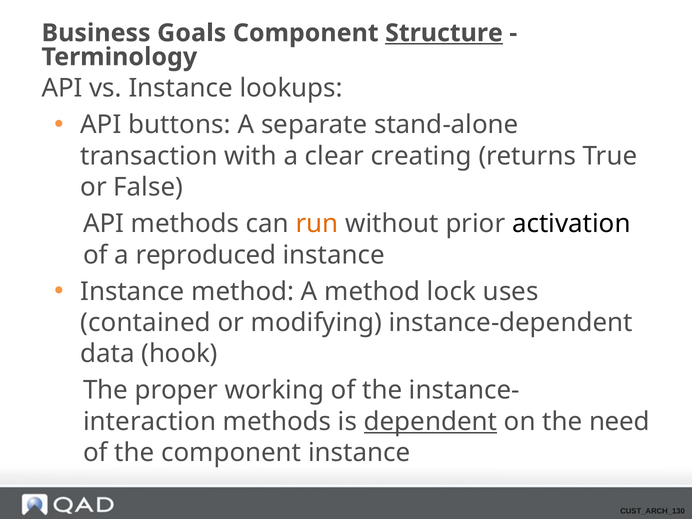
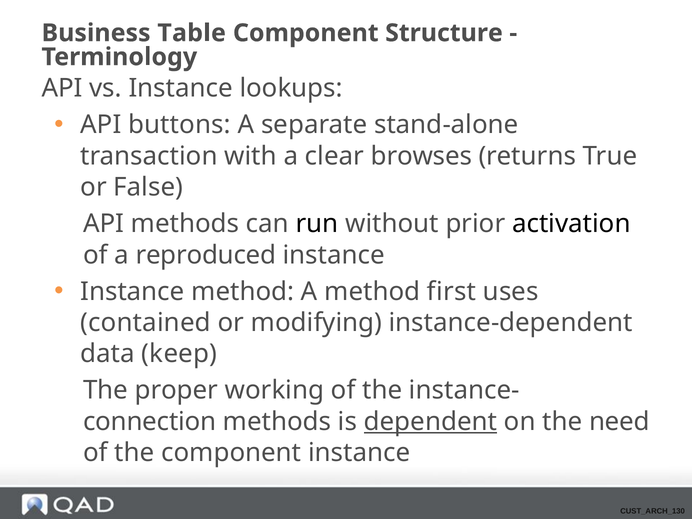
Goals: Goals -> Table
Structure underline: present -> none
creating: creating -> browses
run colour: orange -> black
lock: lock -> first
hook: hook -> keep
interaction: interaction -> connection
